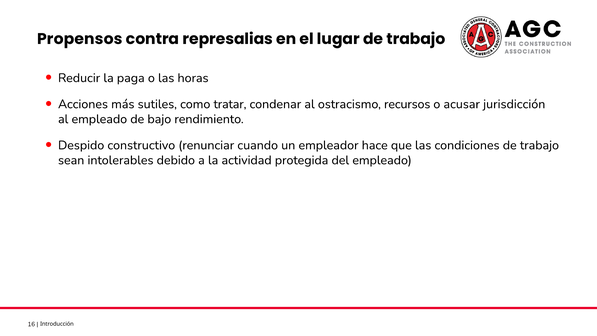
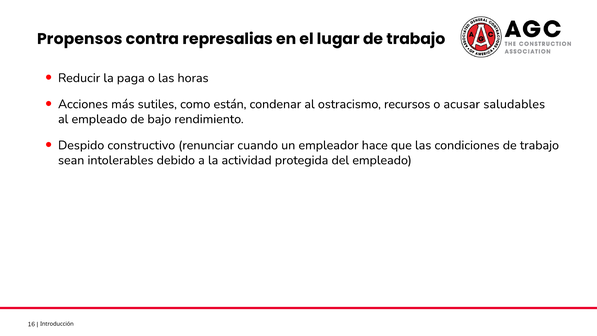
tratar: tratar -> están
jurisdicción: jurisdicción -> saludables
